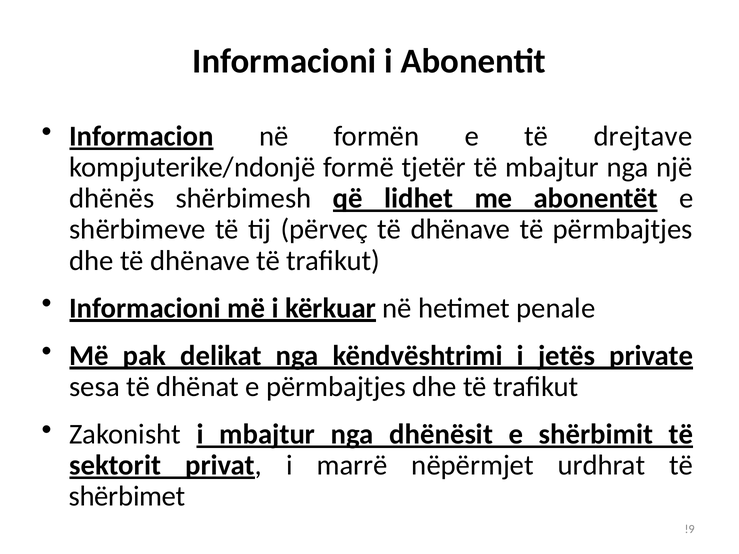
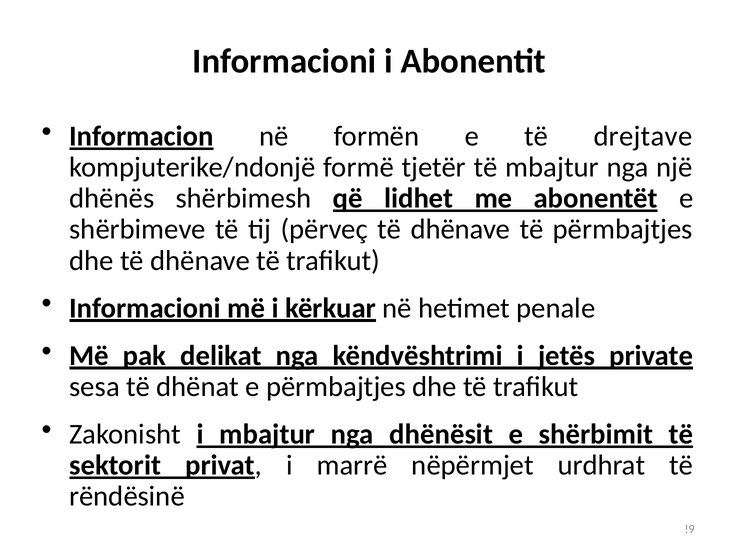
shërbimet: shërbimet -> rëndësinë
